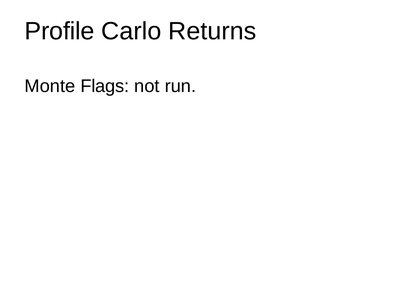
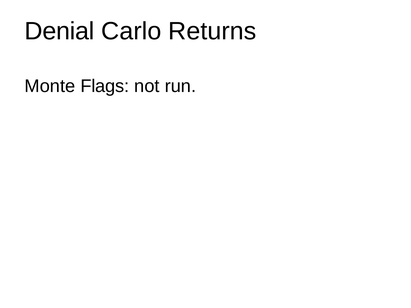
Profile: Profile -> Denial
